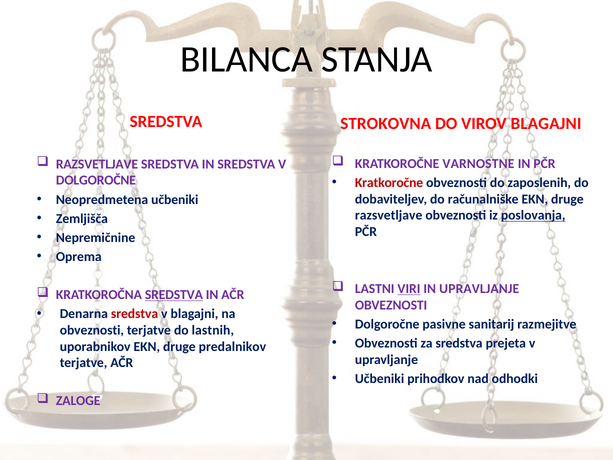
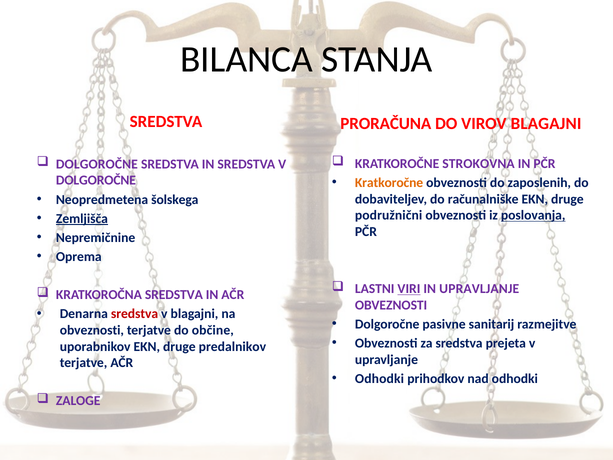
STROKOVNA: STROKOVNA -> PRORAČUNA
VARNOSTNE: VARNOSTNE -> STROKOVNA
RAZSVETLJAVE at (97, 164): RAZSVETLJAVE -> DOLGOROČNE
Kratkoročne at (389, 183) colour: red -> orange
Neopredmetena učbeniki: učbeniki -> šolskega
razsvetljave at (389, 215): razsvetljave -> podružnični
Zemljišča underline: none -> present
SREDSTVA at (174, 295) underline: present -> none
lastnih: lastnih -> občine
Učbeniki at (380, 378): Učbeniki -> Odhodki
